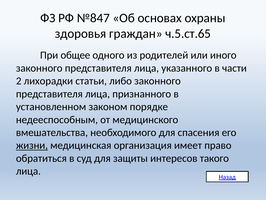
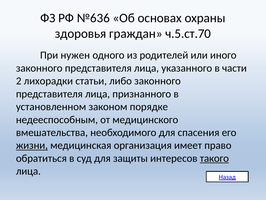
№847: №847 -> №636
ч.5.ст.65: ч.5.ст.65 -> ч.5.ст.70
общее: общее -> нужен
такого underline: none -> present
